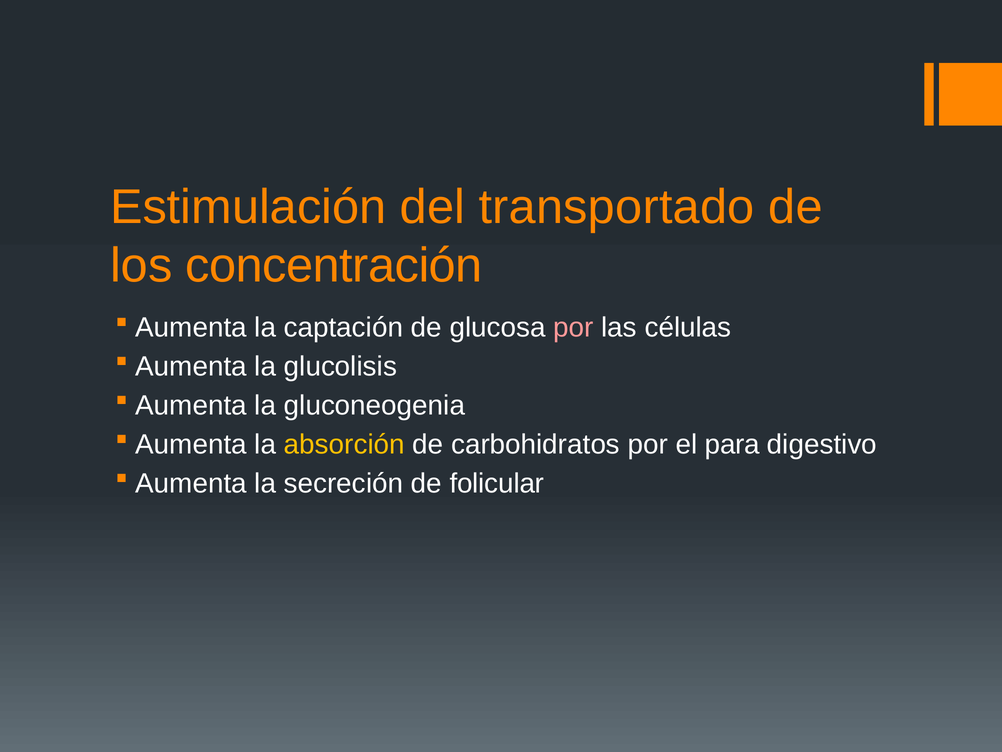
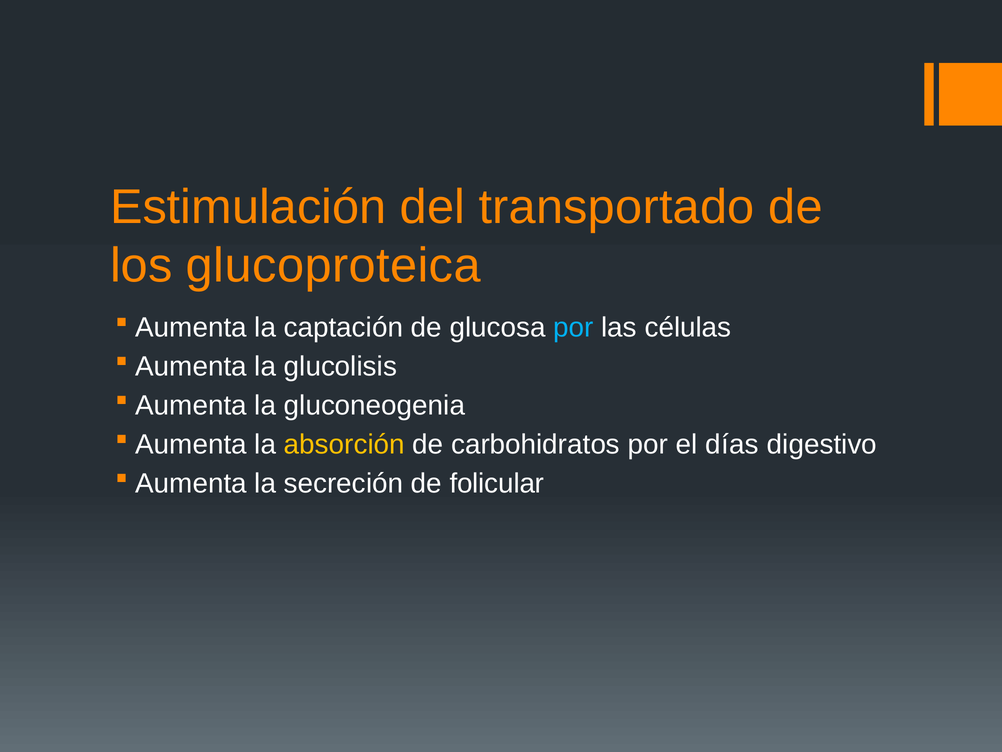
concentración: concentración -> glucoproteica
por at (573, 327) colour: pink -> light blue
para: para -> días
